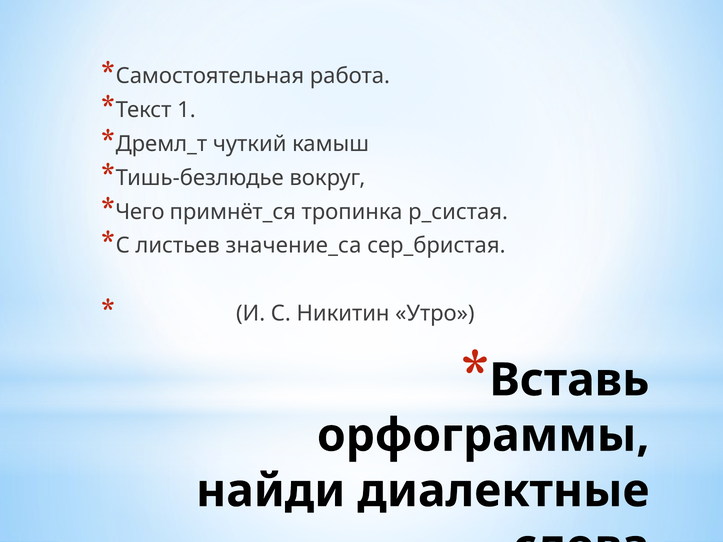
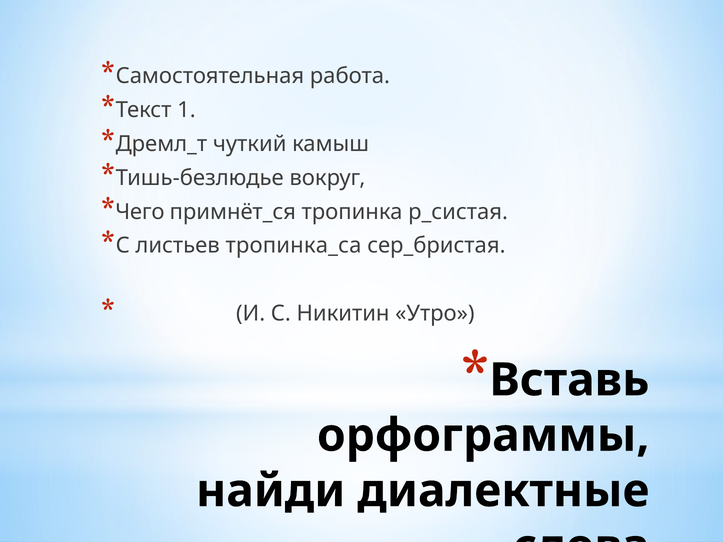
значение_са: значение_са -> тропинка_са
